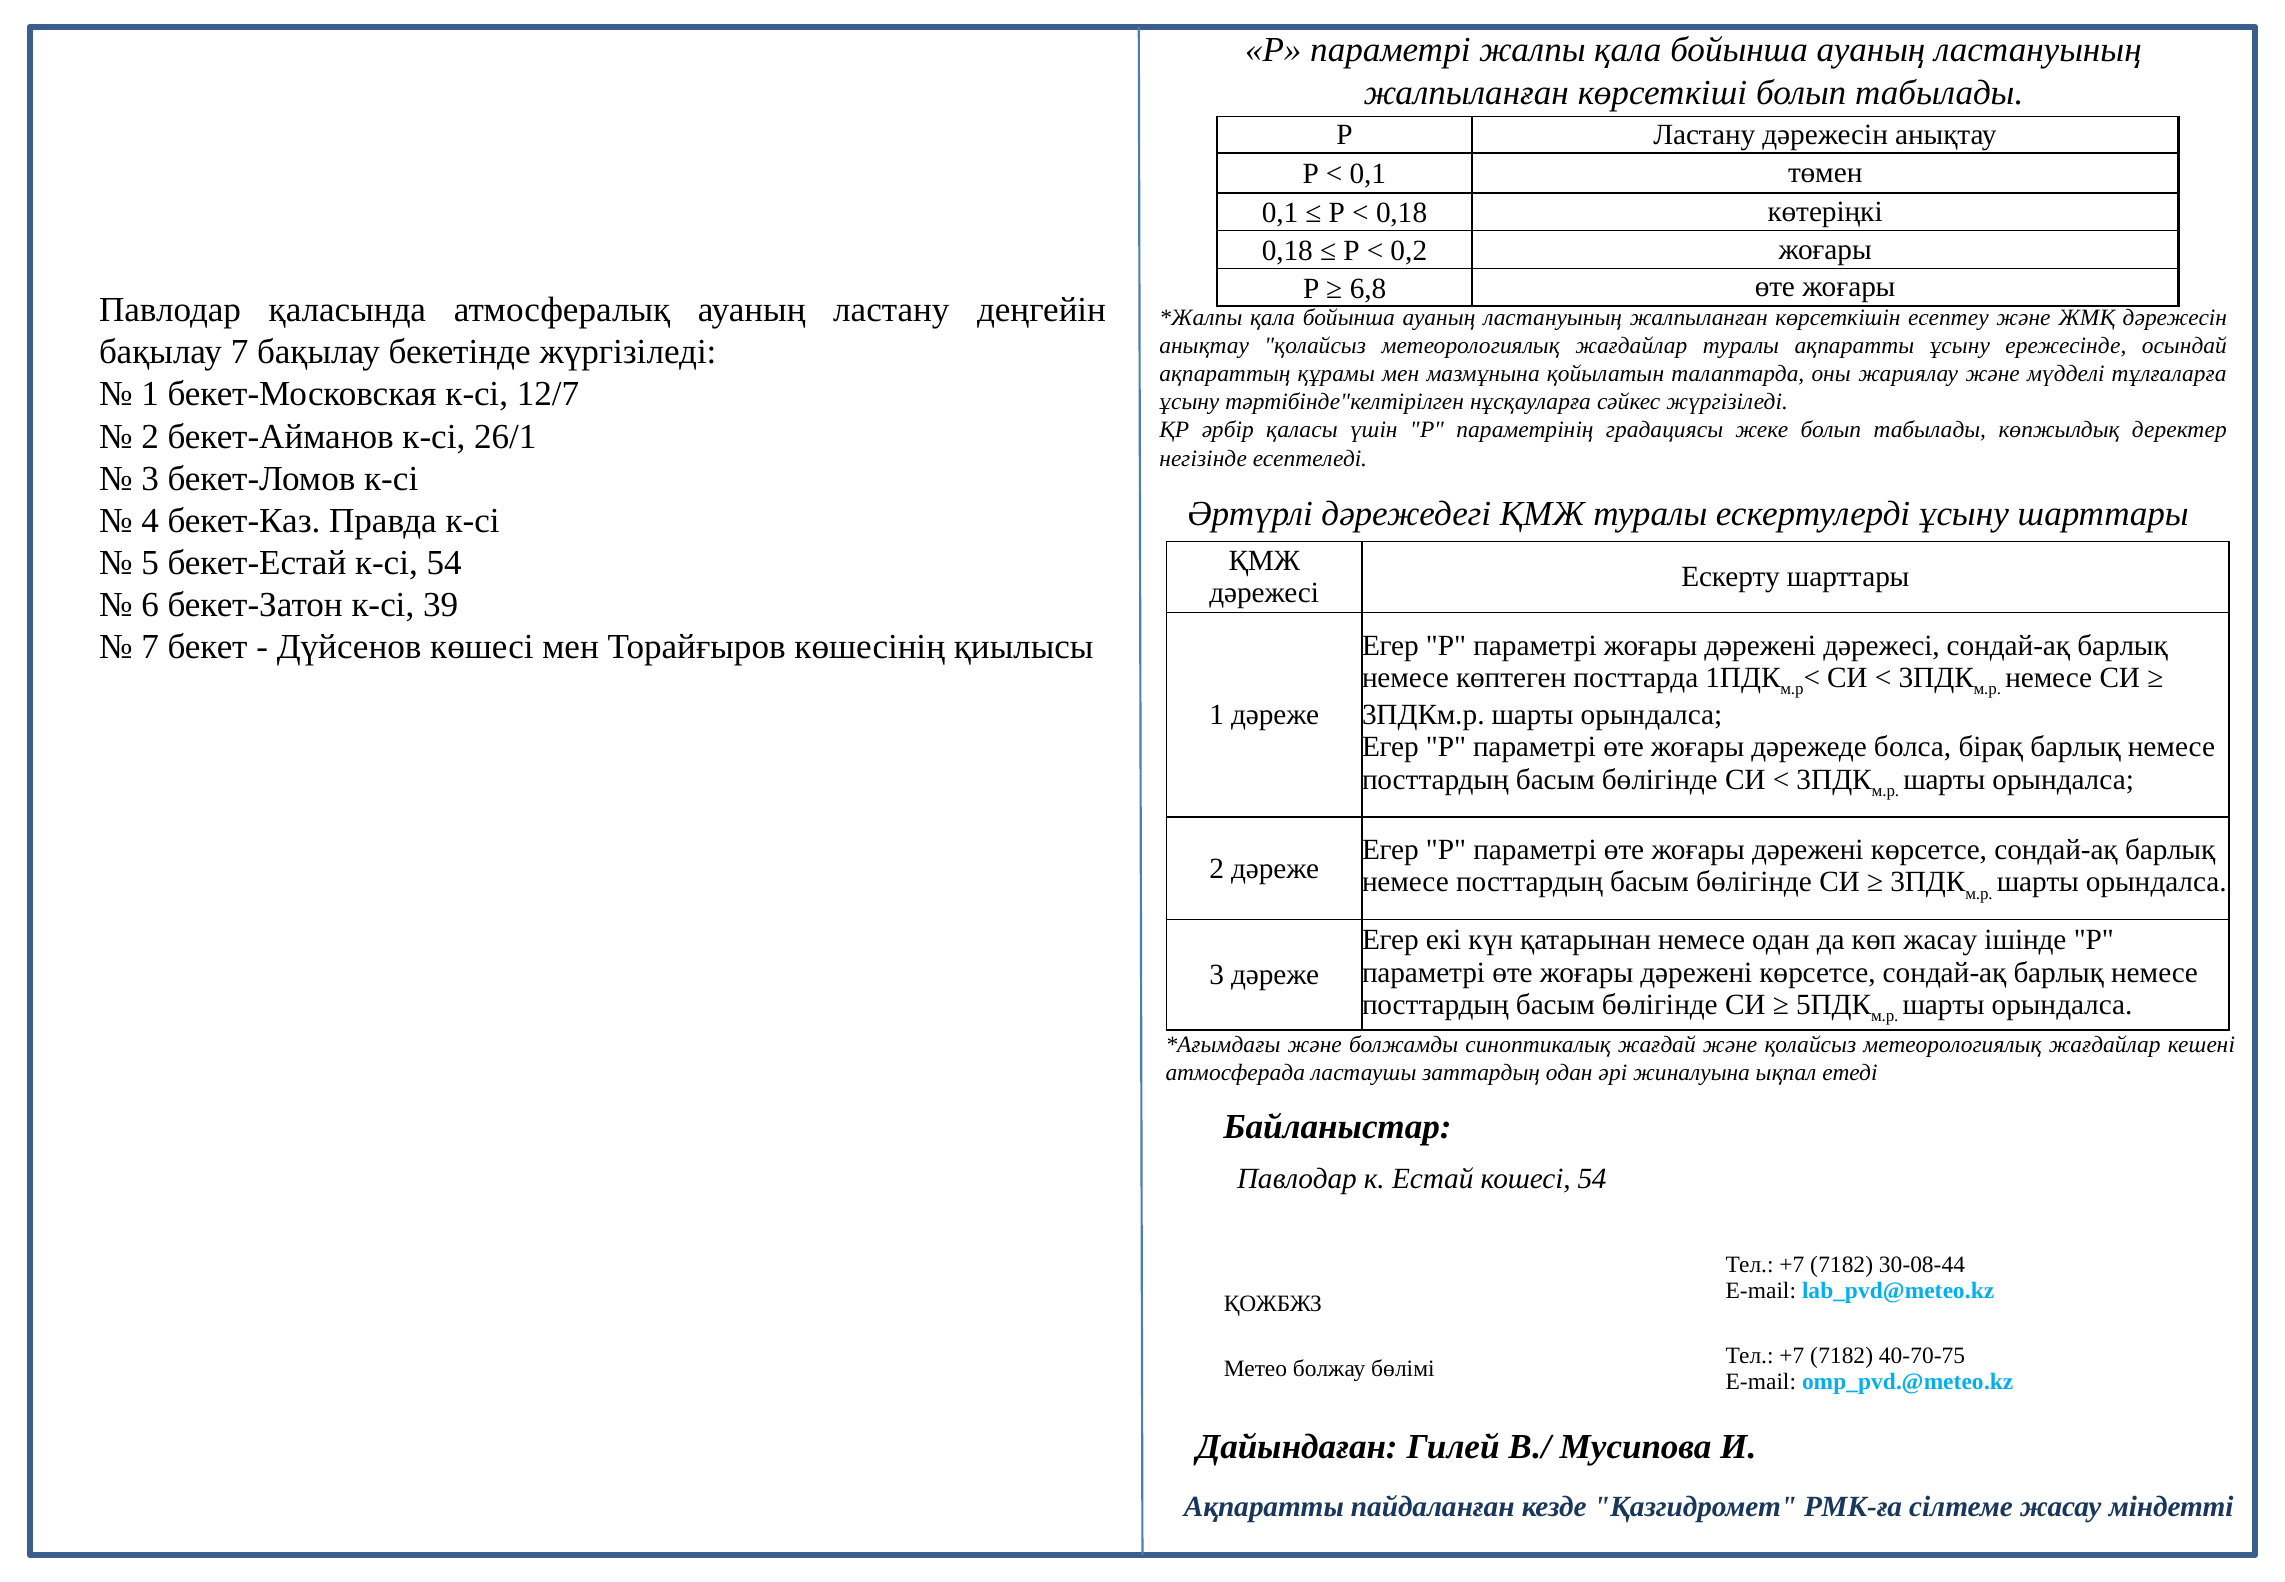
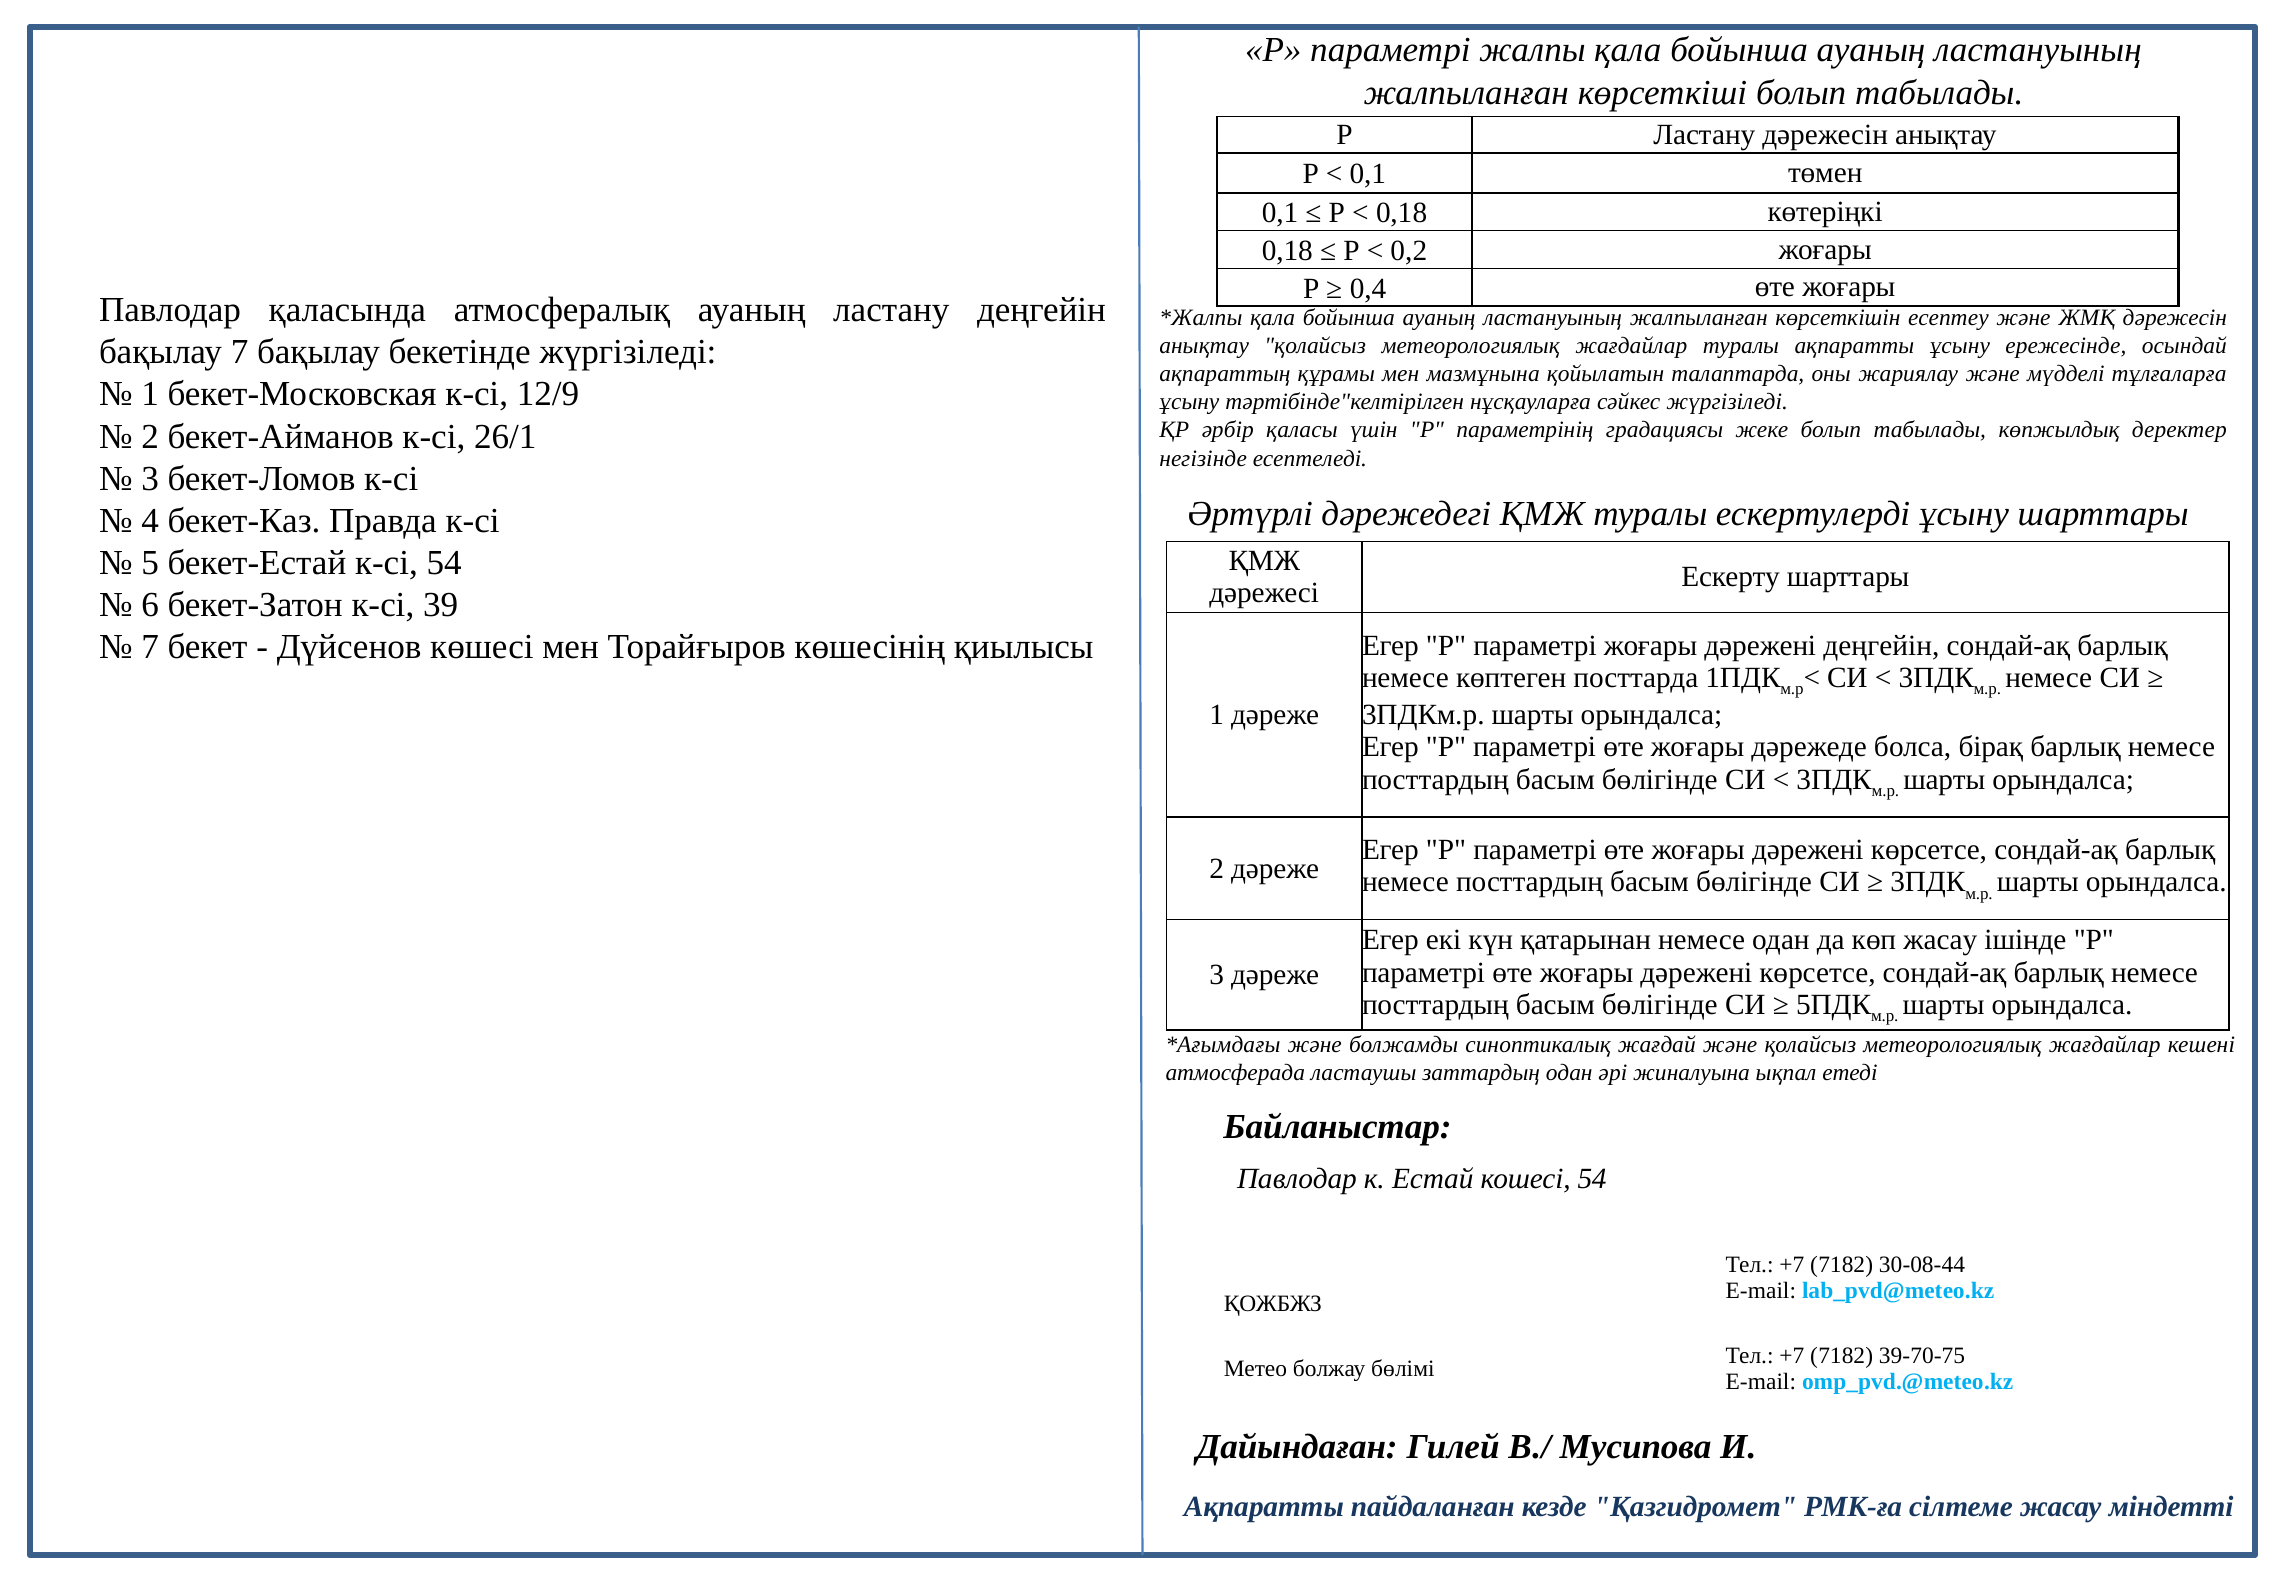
6,8: 6,8 -> 0,4
12/7: 12/7 -> 12/9
дәрежені дәрежесі: дәрежесі -> деңгейін
40-70-75: 40-70-75 -> 39-70-75
